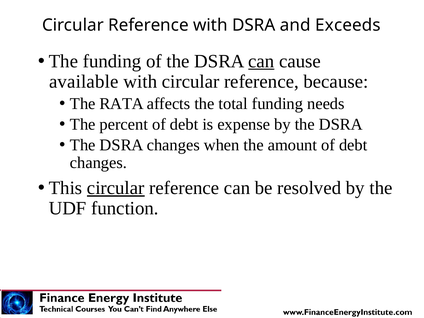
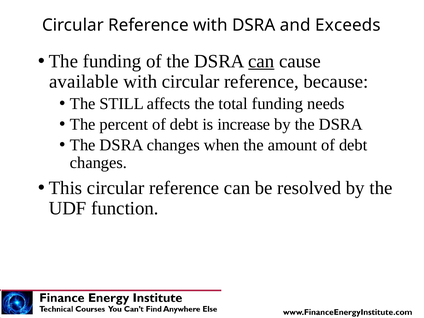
RATA: RATA -> STILL
expense: expense -> increase
circular at (116, 188) underline: present -> none
